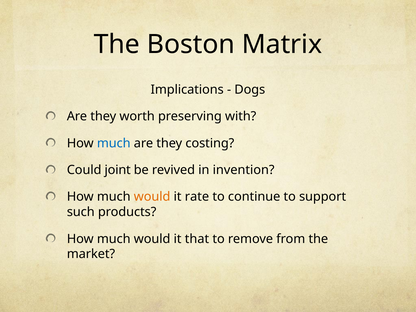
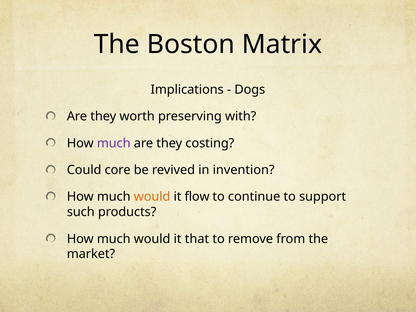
much at (114, 143) colour: blue -> purple
joint: joint -> core
rate: rate -> flow
